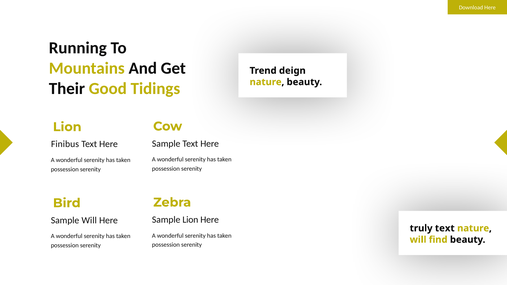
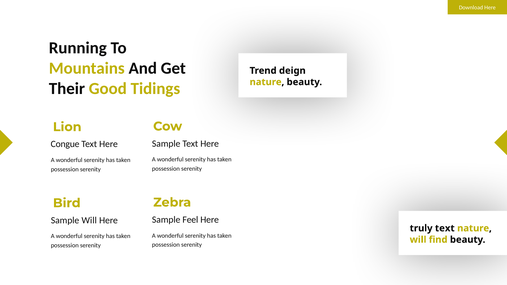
Finibus: Finibus -> Congue
Sample Lion: Lion -> Feel
